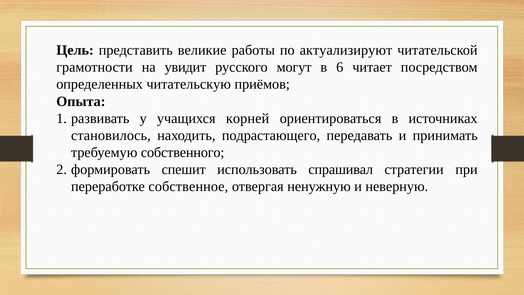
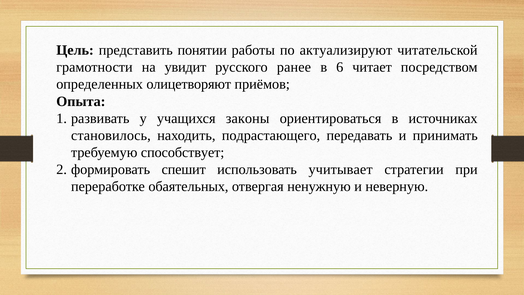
великие: великие -> понятии
могут: могут -> ранее
читательскую: читательскую -> олицетворяют
корней: корней -> законы
собственного: собственного -> способствует
спрашивал: спрашивал -> учитывает
собственное: собственное -> обаятельных
